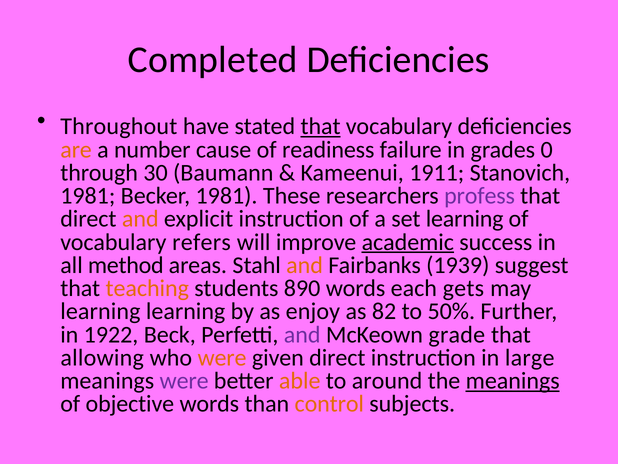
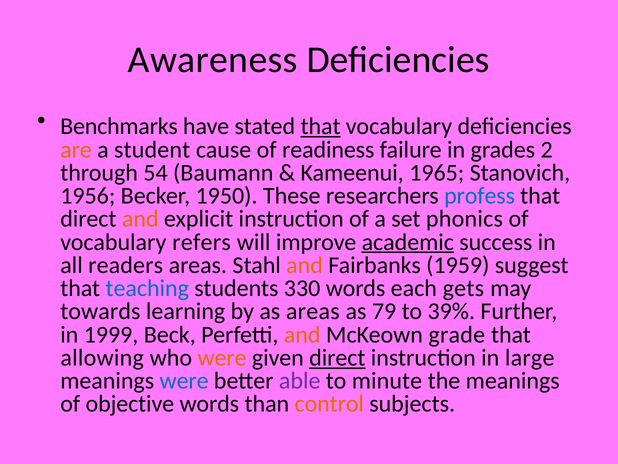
Completed: Completed -> Awareness
Throughout: Throughout -> Benchmarks
number: number -> student
0: 0 -> 2
30: 30 -> 54
1911: 1911 -> 1965
1981 at (88, 196): 1981 -> 1956
Becker 1981: 1981 -> 1950
profess colour: purple -> blue
set learning: learning -> phonics
method: method -> readers
1939: 1939 -> 1959
teaching colour: orange -> blue
890: 890 -> 330
learning at (100, 311): learning -> towards
as enjoy: enjoy -> areas
82: 82 -> 79
50%: 50% -> 39%
1922: 1922 -> 1999
and at (302, 334) colour: purple -> orange
direct at (337, 357) underline: none -> present
were at (184, 380) colour: purple -> blue
able colour: orange -> purple
around: around -> minute
meanings at (513, 380) underline: present -> none
